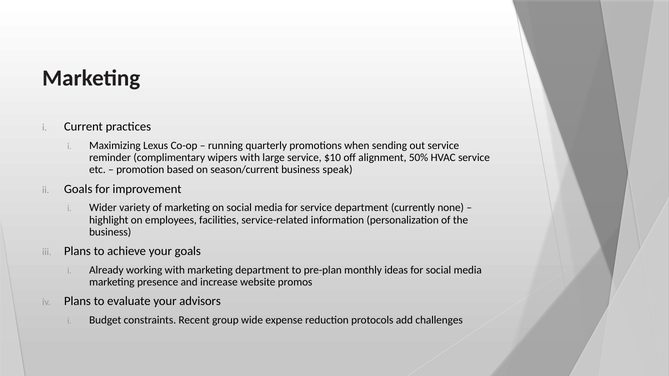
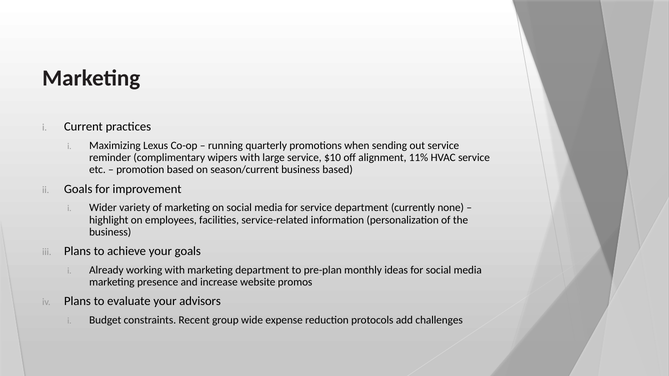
50%: 50% -> 11%
business speak: speak -> based
